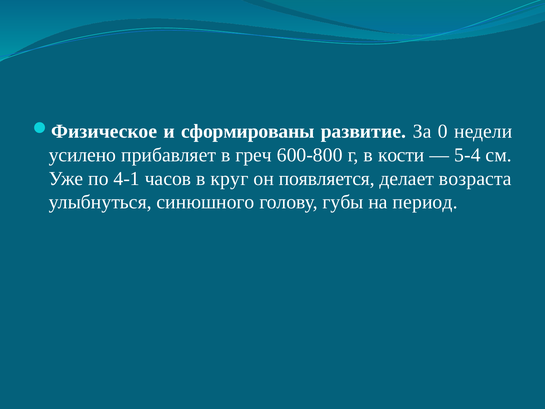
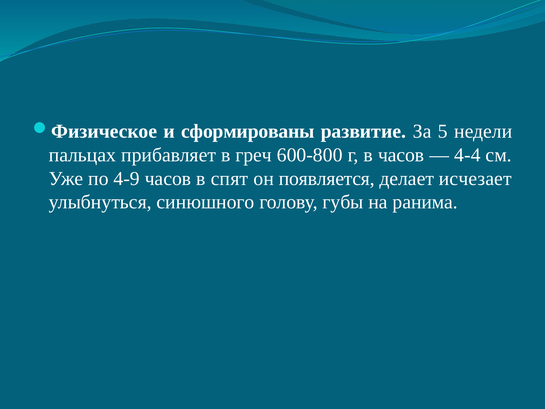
0: 0 -> 5
усилено: усилено -> пальцах
в кости: кости -> часов
5-4: 5-4 -> 4-4
4-1: 4-1 -> 4-9
круг: круг -> спят
возраста: возраста -> исчезает
период: период -> ранима
